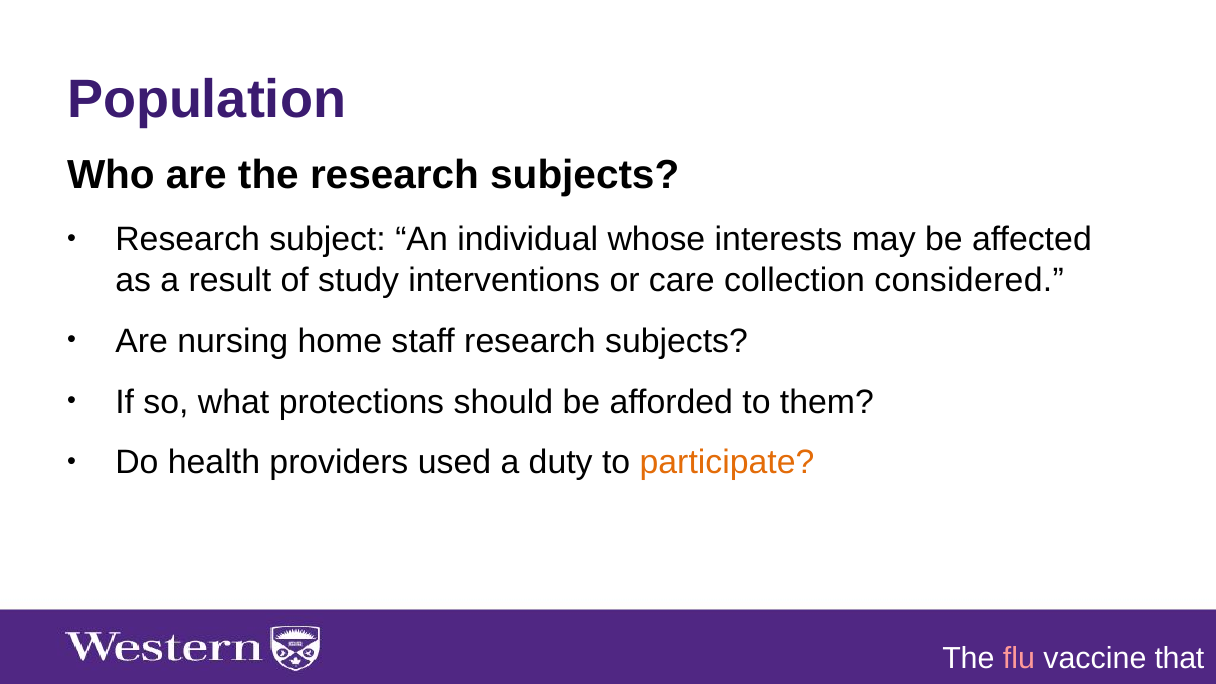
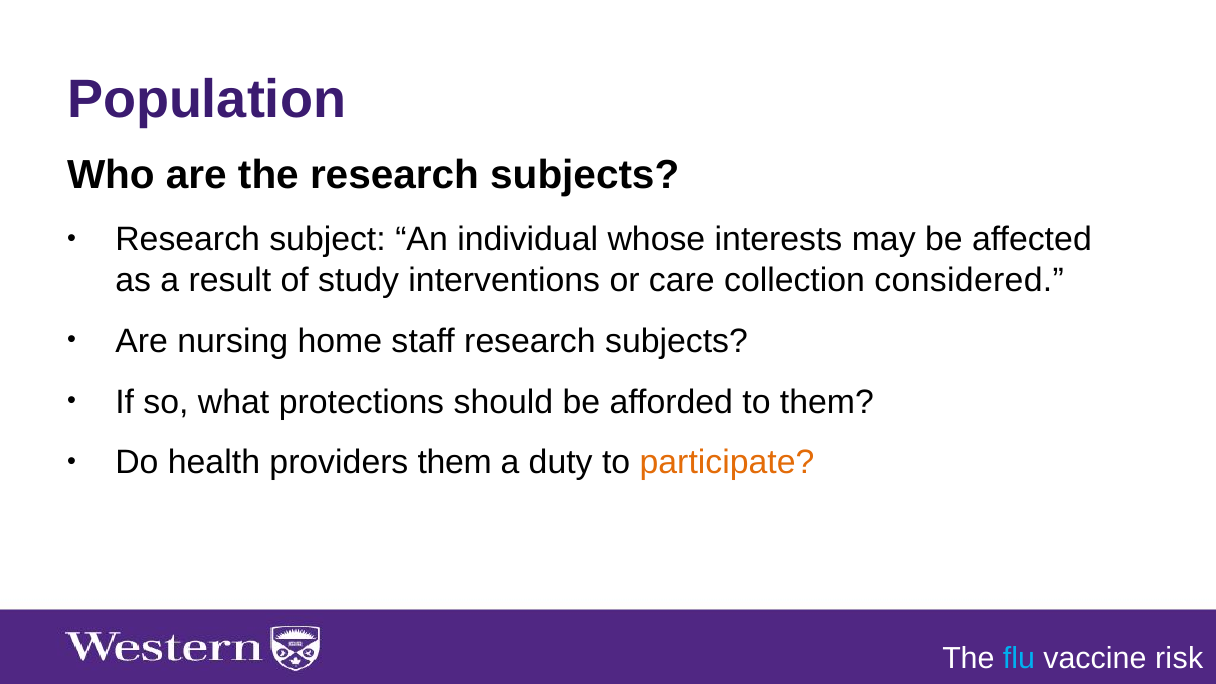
providers used: used -> them
flu colour: pink -> light blue
that: that -> risk
